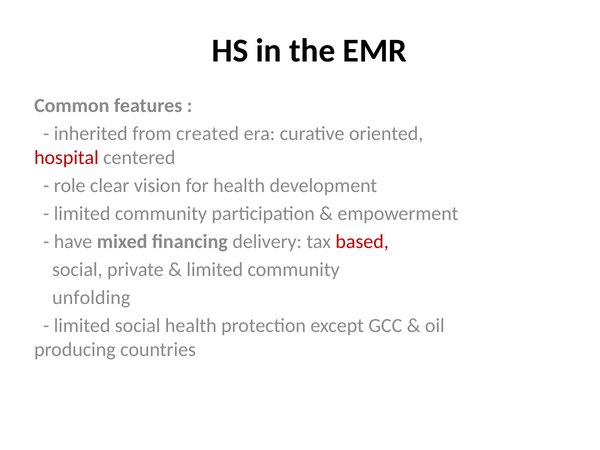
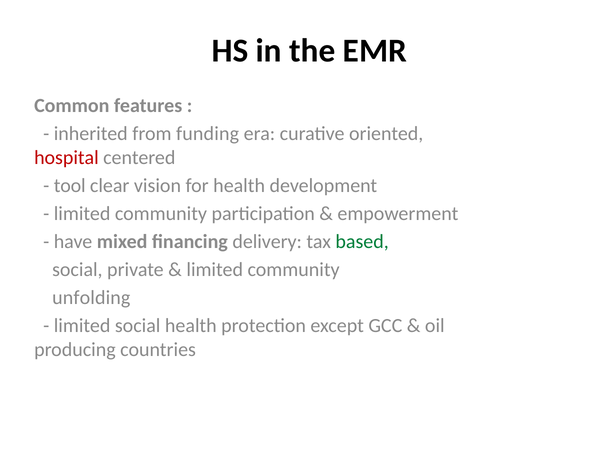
created: created -> funding
role: role -> tool
based colour: red -> green
